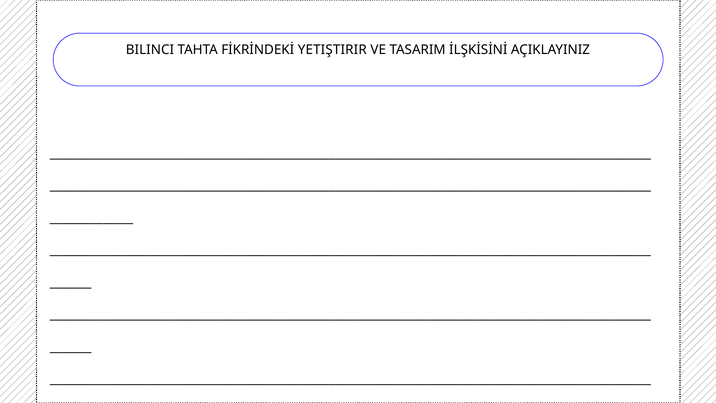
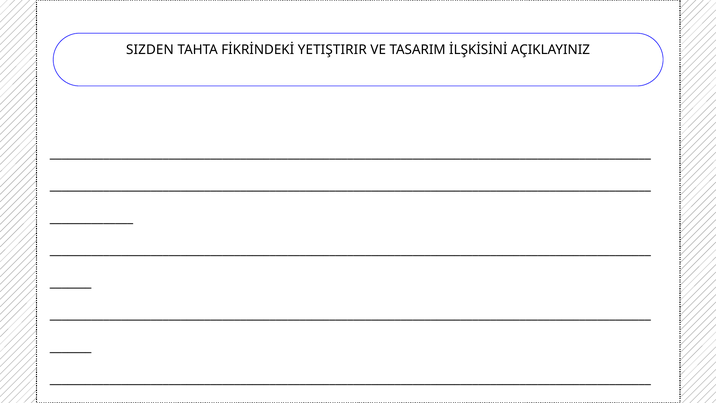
BILINCI: BILINCI -> SIZDEN
